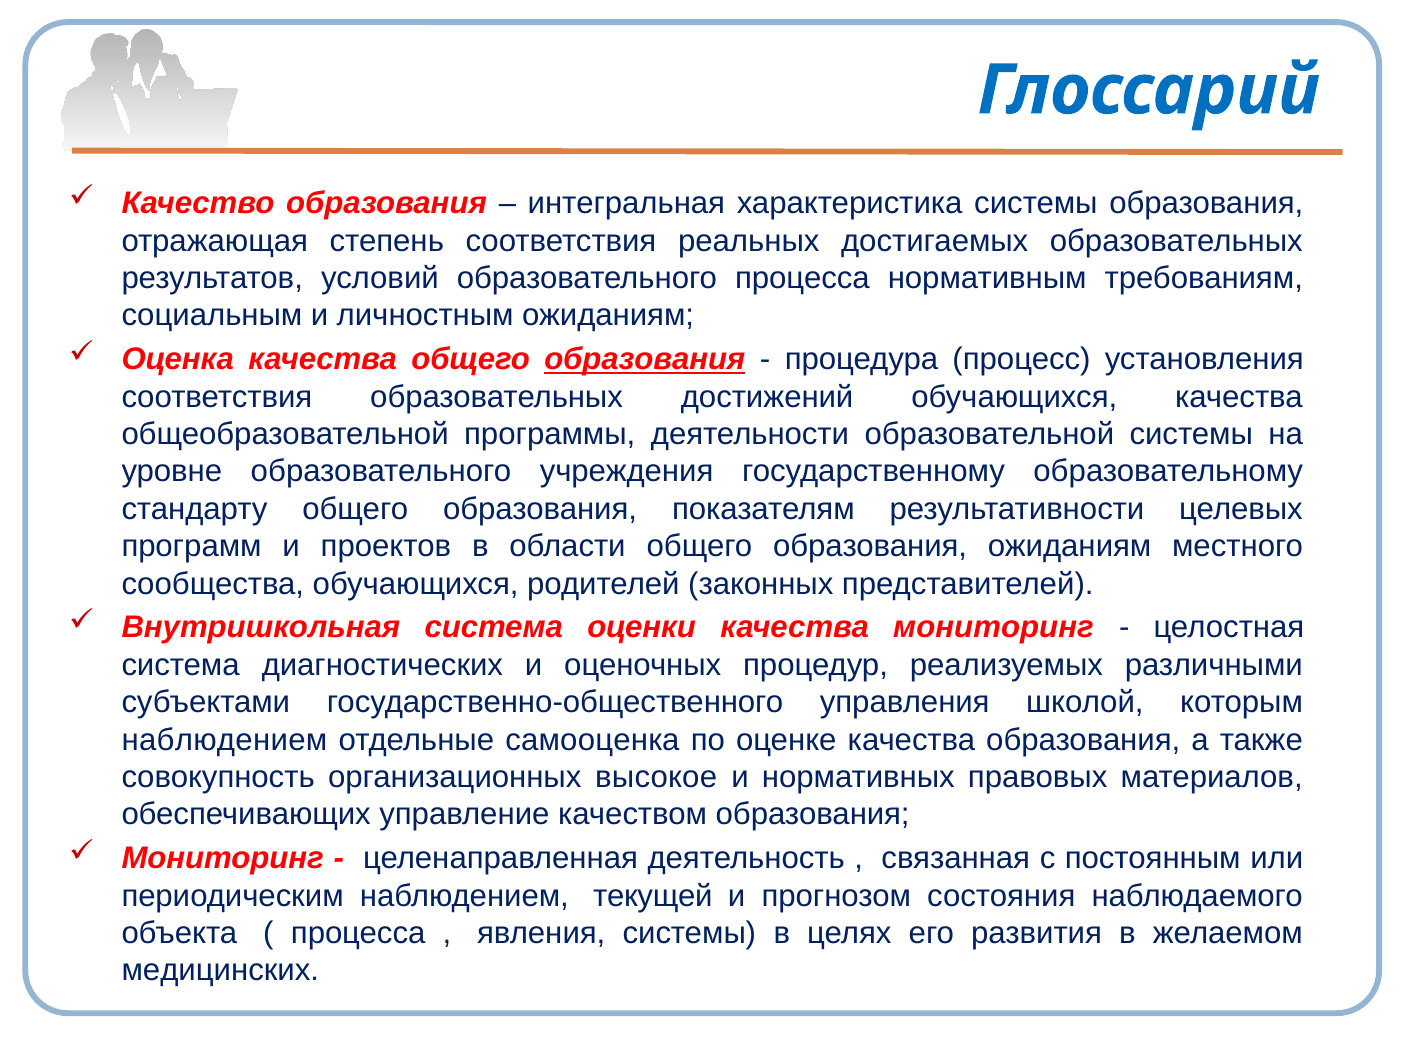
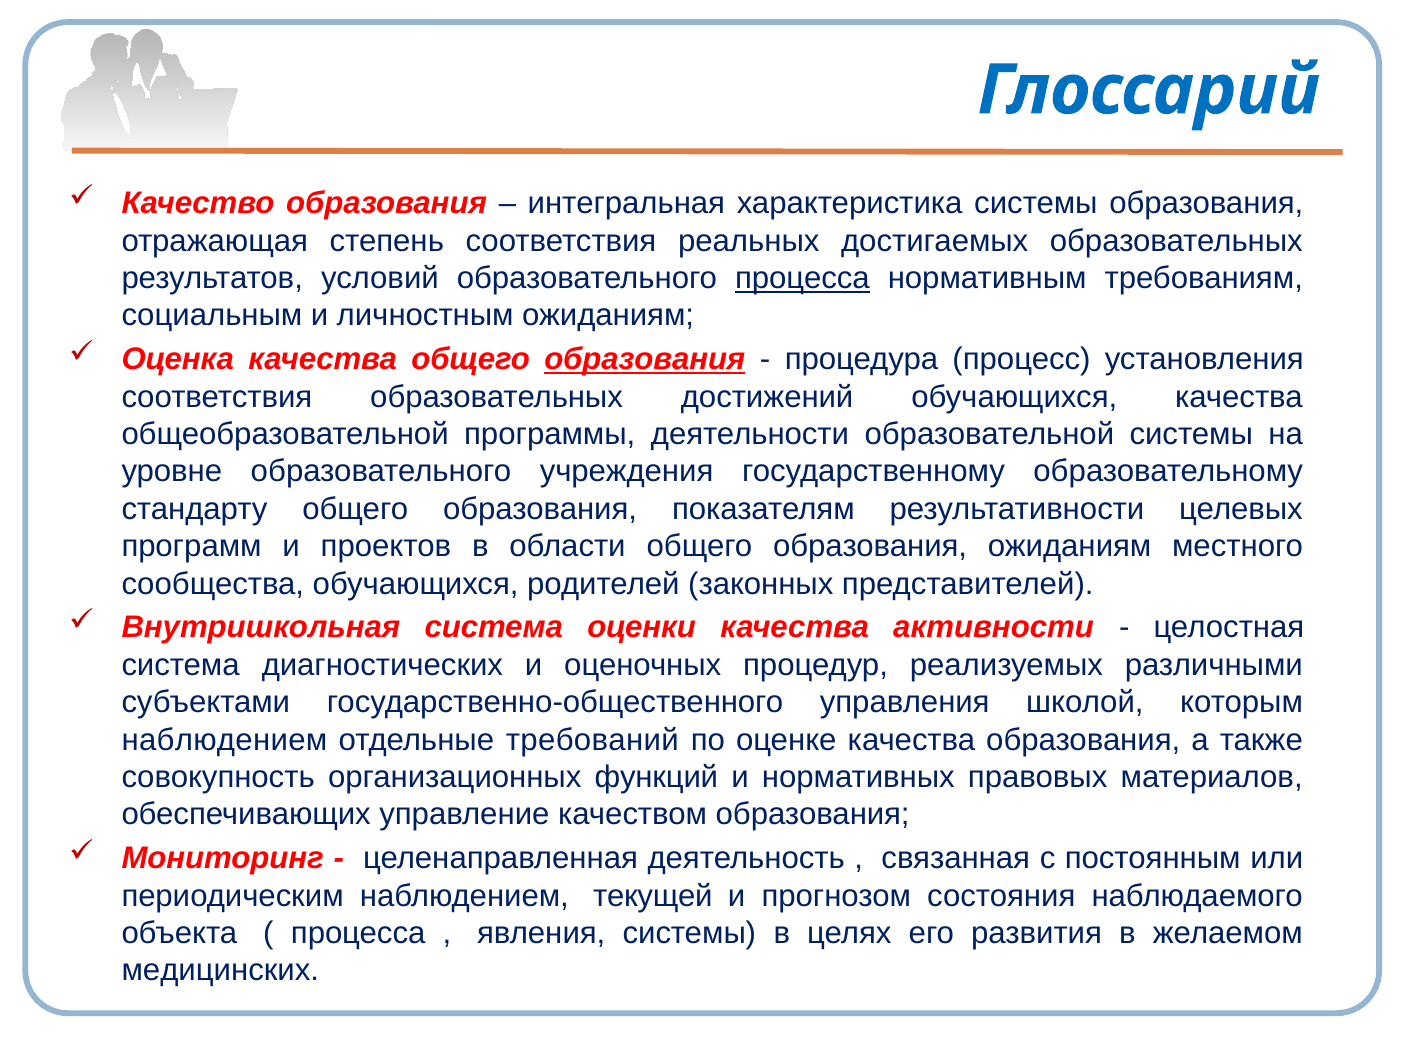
процесса at (802, 278) underline: none -> present
качества мониторинг: мониторинг -> активности
самооценка: самооценка -> требований
высокое: высокое -> функций
